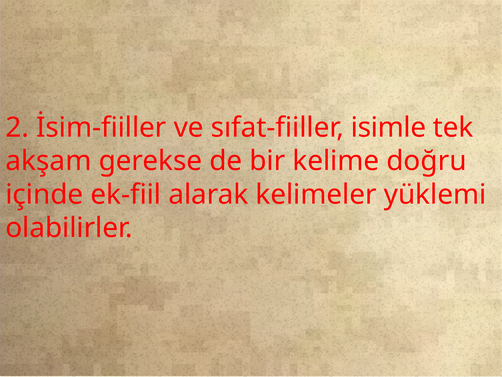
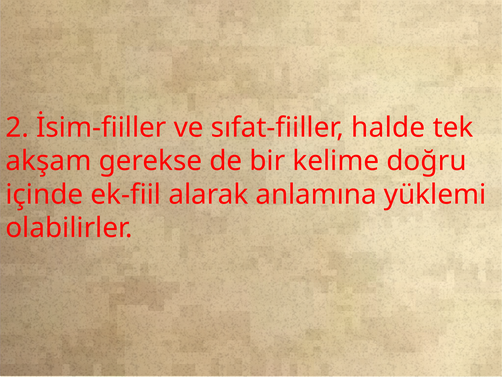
isimle: isimle -> halde
kelimeler: kelimeler -> anlamına
